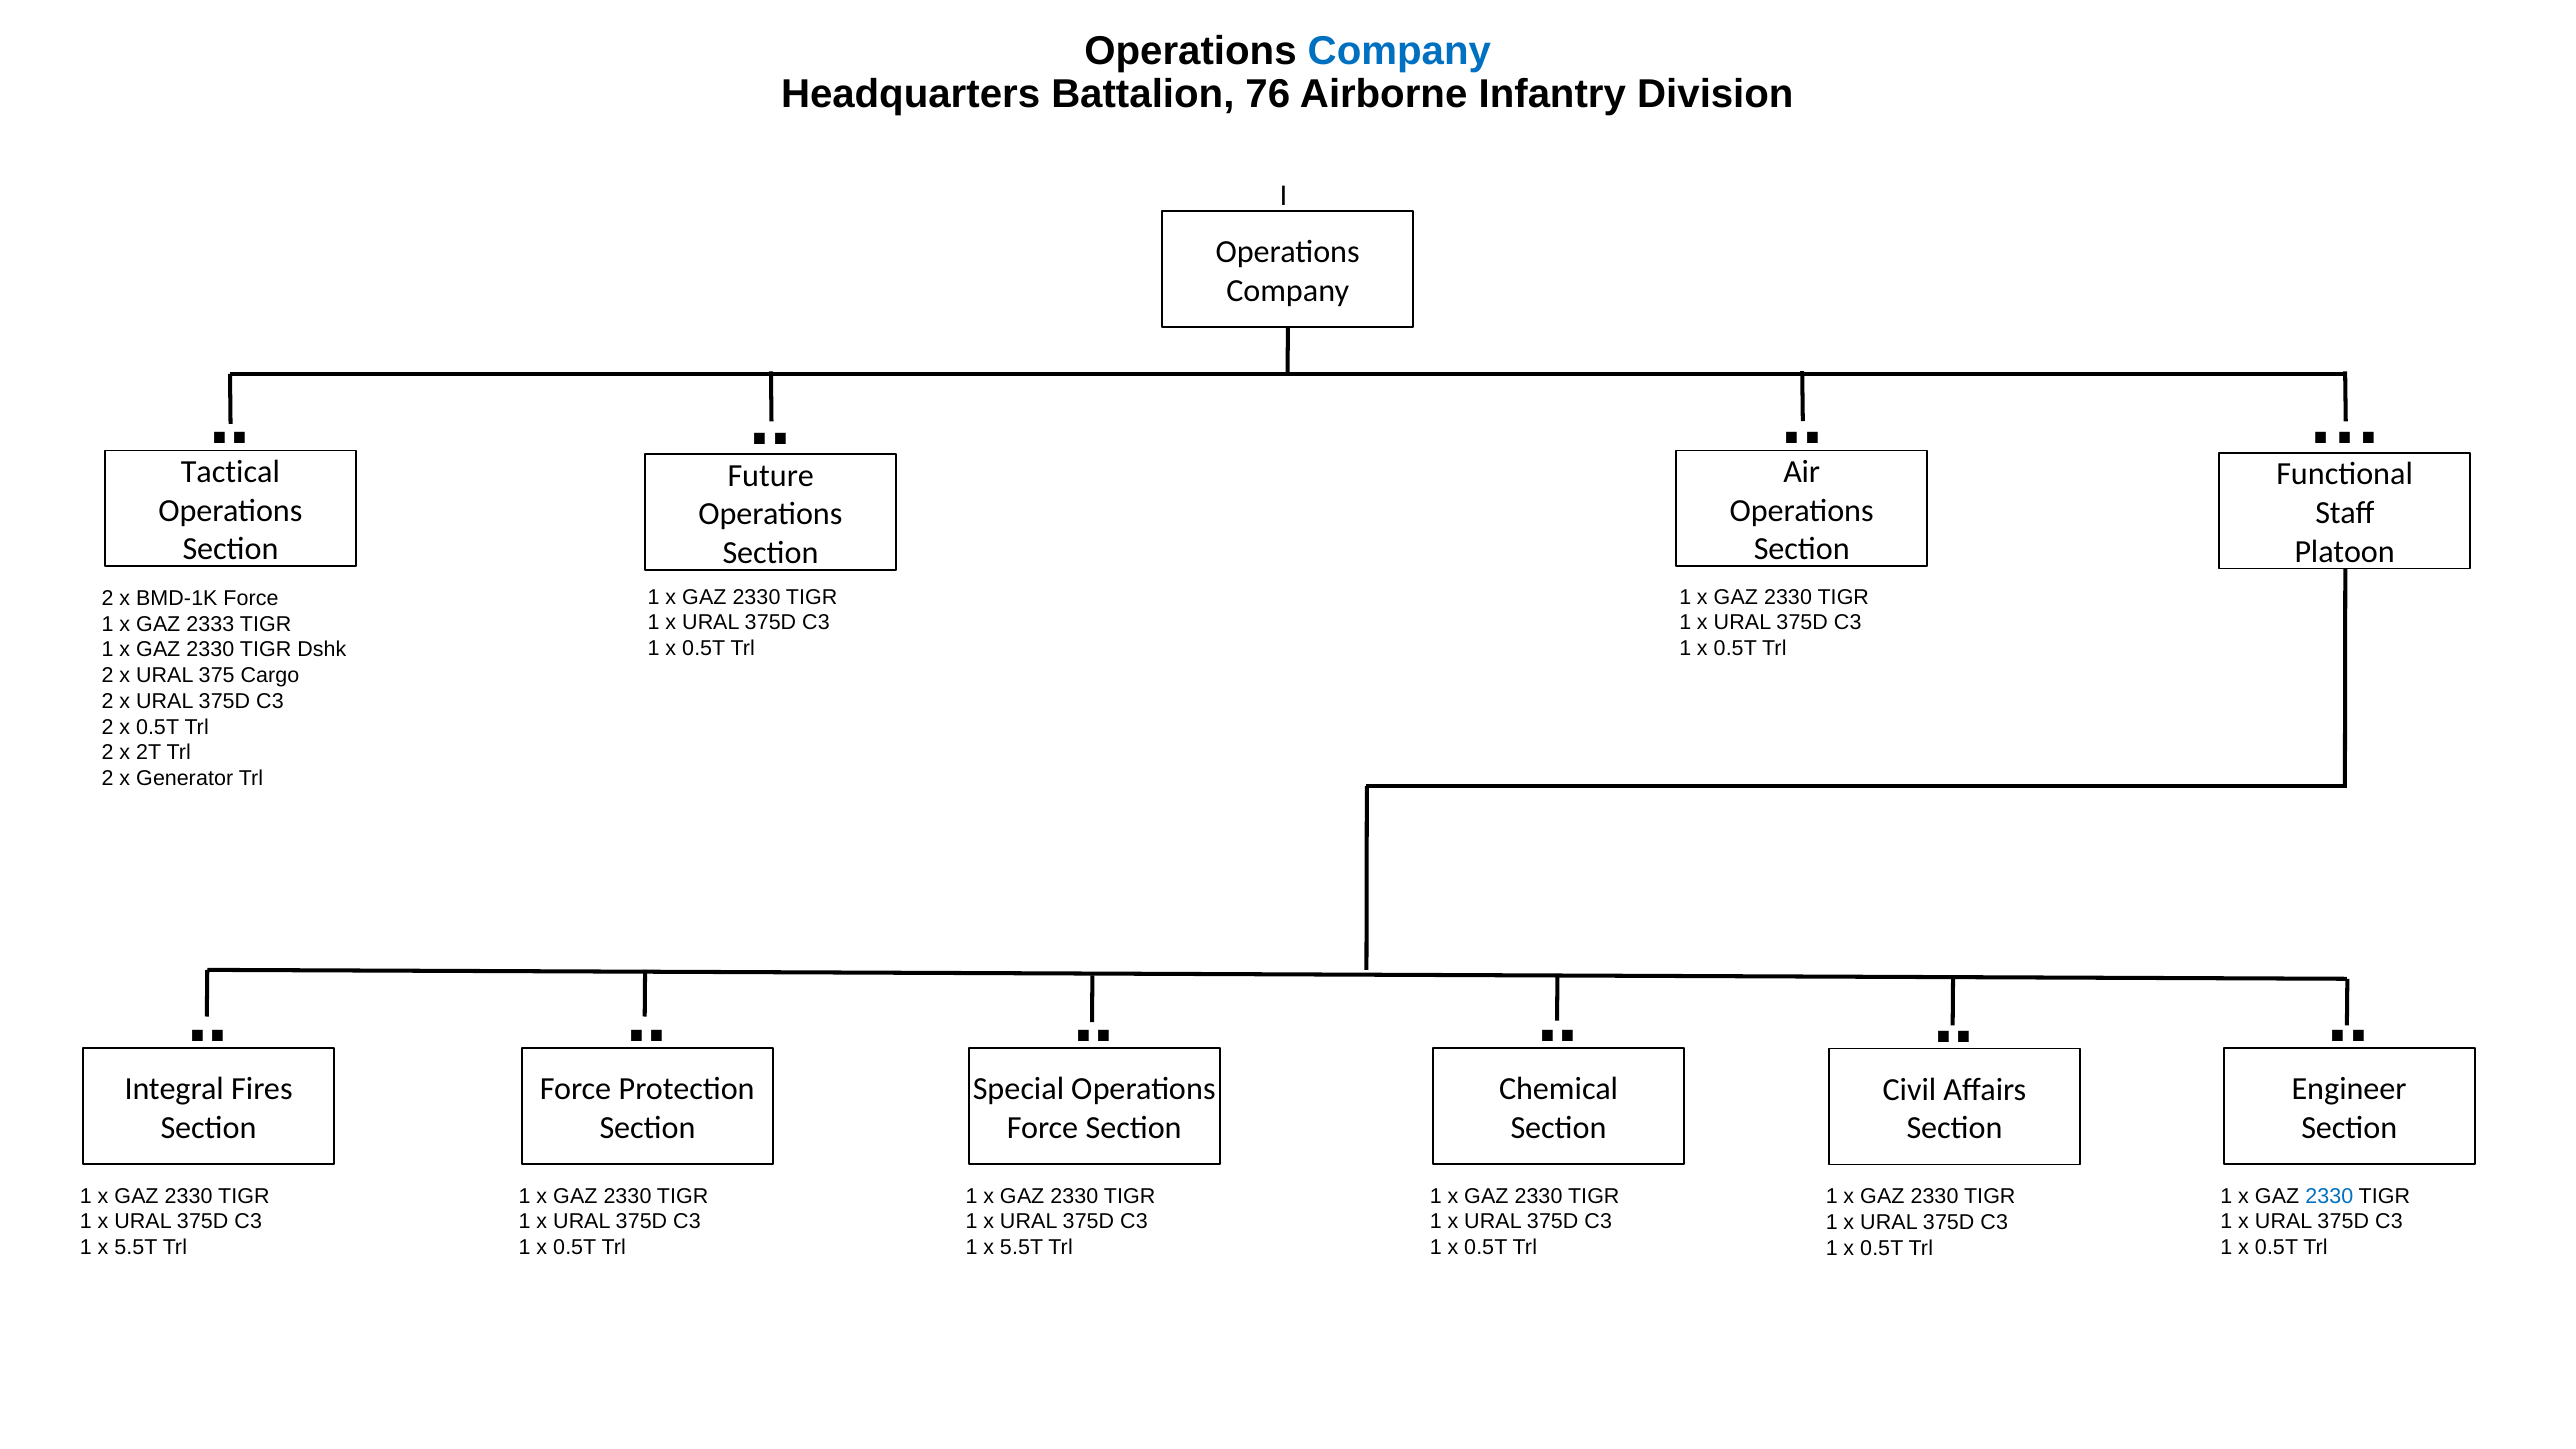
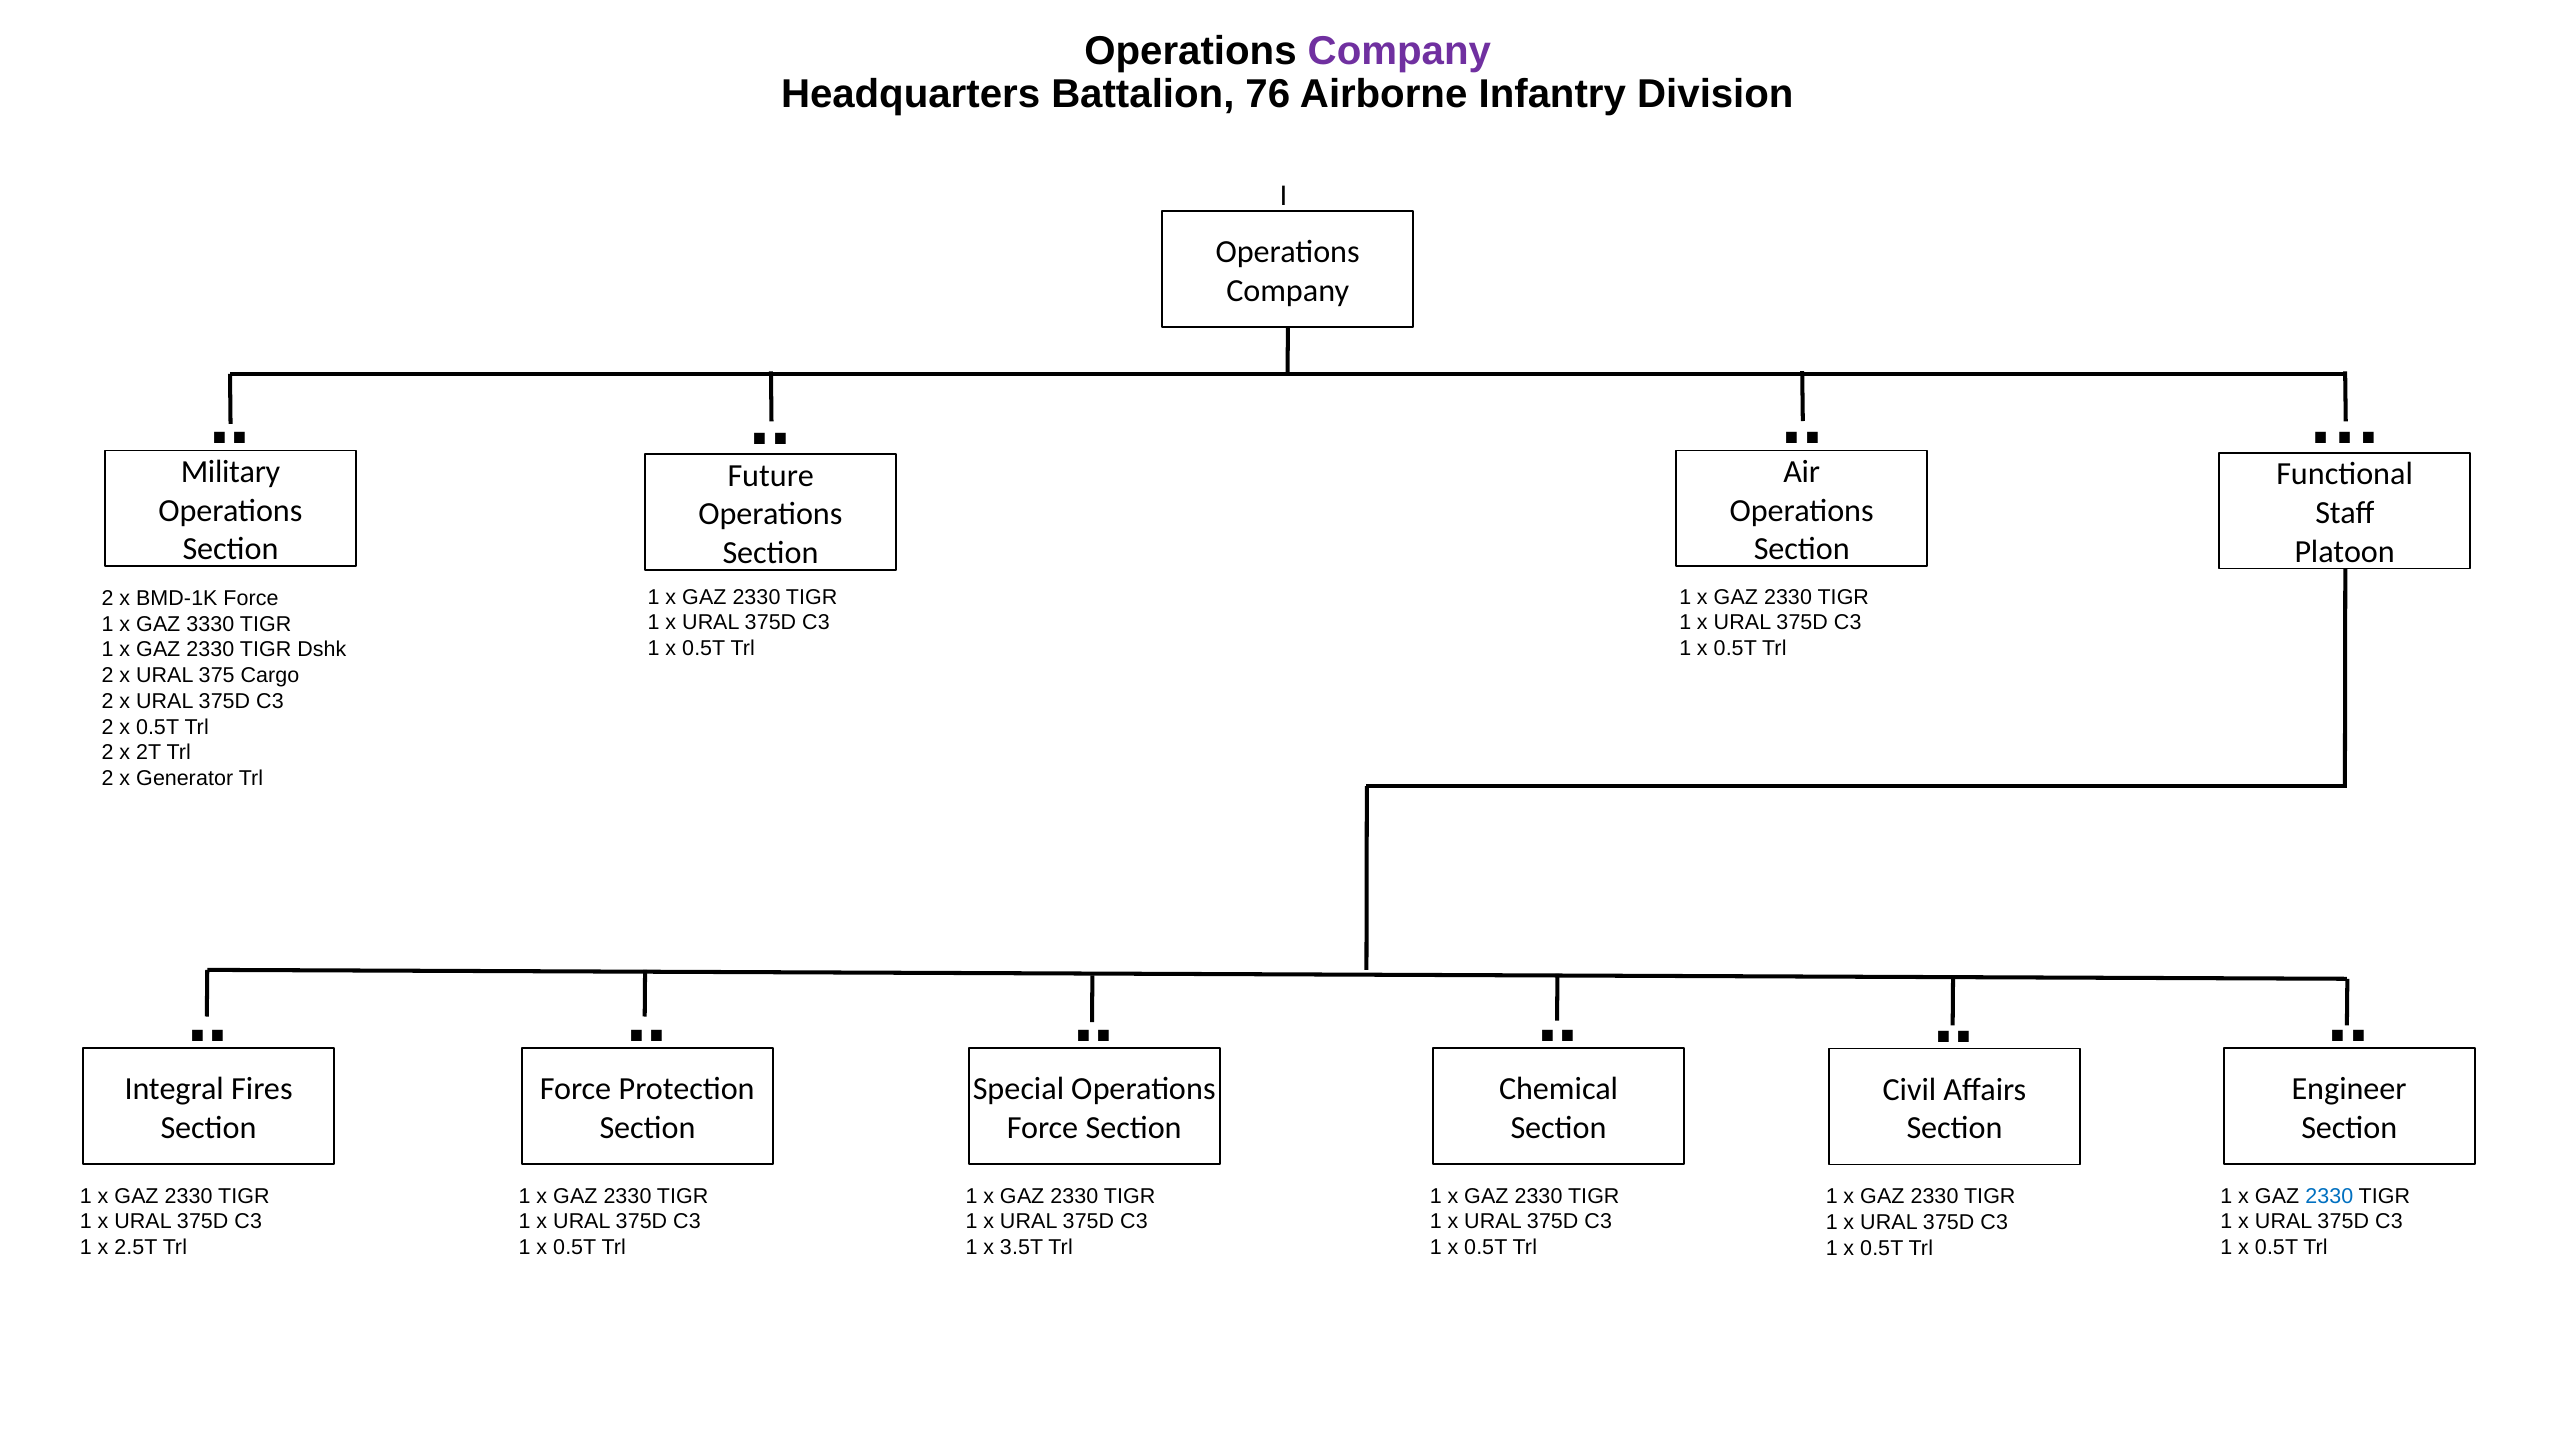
Company at (1399, 51) colour: blue -> purple
Tactical: Tactical -> Military
2333: 2333 -> 3330
5.5T at (136, 1247): 5.5T -> 2.5T
5.5T at (1022, 1247): 5.5T -> 3.5T
